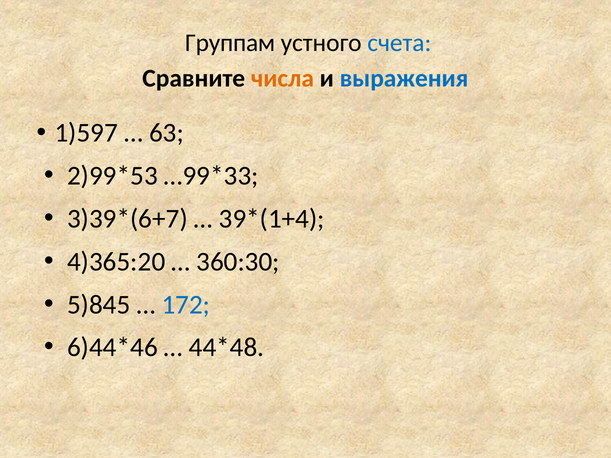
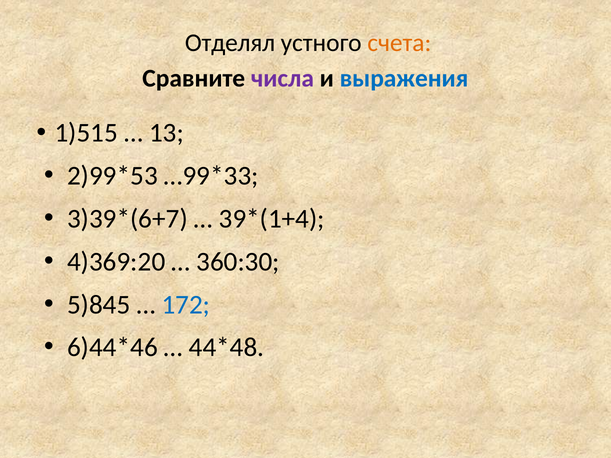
Группам: Группам -> Отделял
счета colour: blue -> orange
числа colour: orange -> purple
1)597: 1)597 -> 1)515
63: 63 -> 13
4)365:20: 4)365:20 -> 4)369:20
